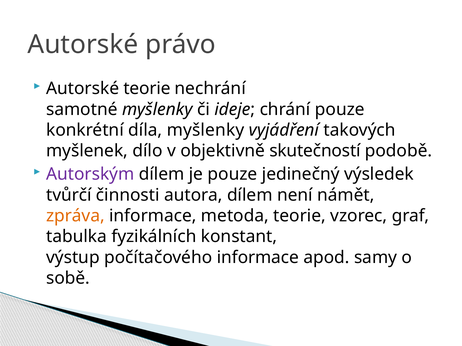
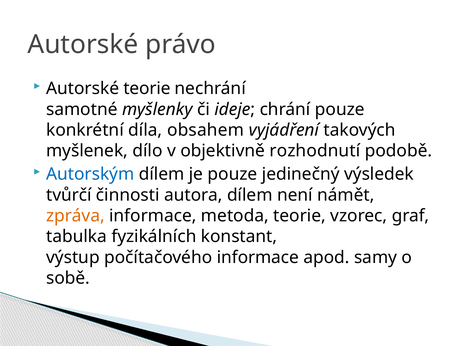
díla myšlenky: myšlenky -> obsahem
skutečností: skutečností -> rozhodnutí
Autorským colour: purple -> blue
